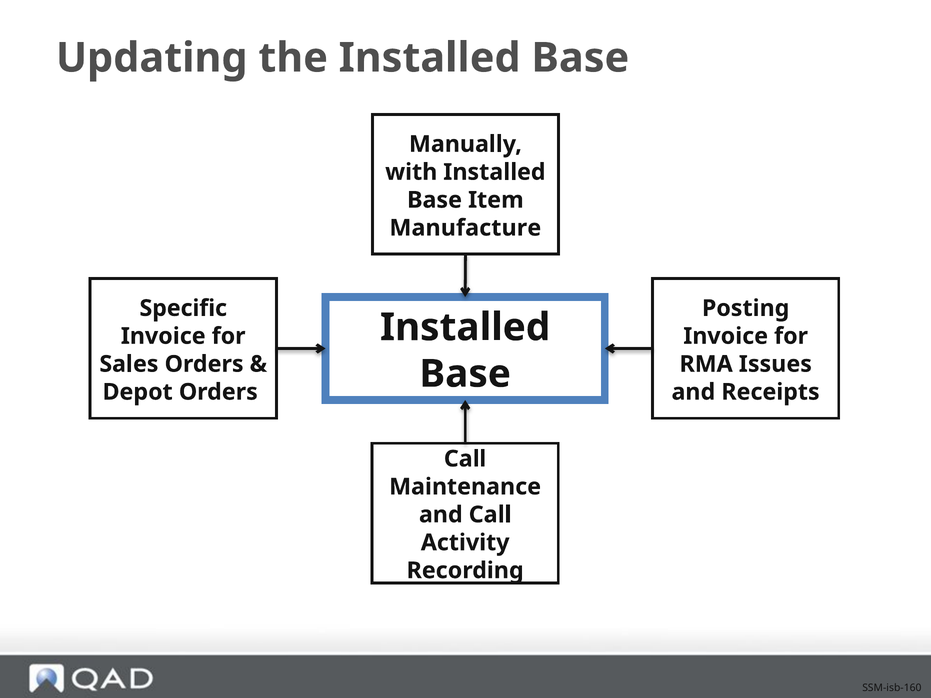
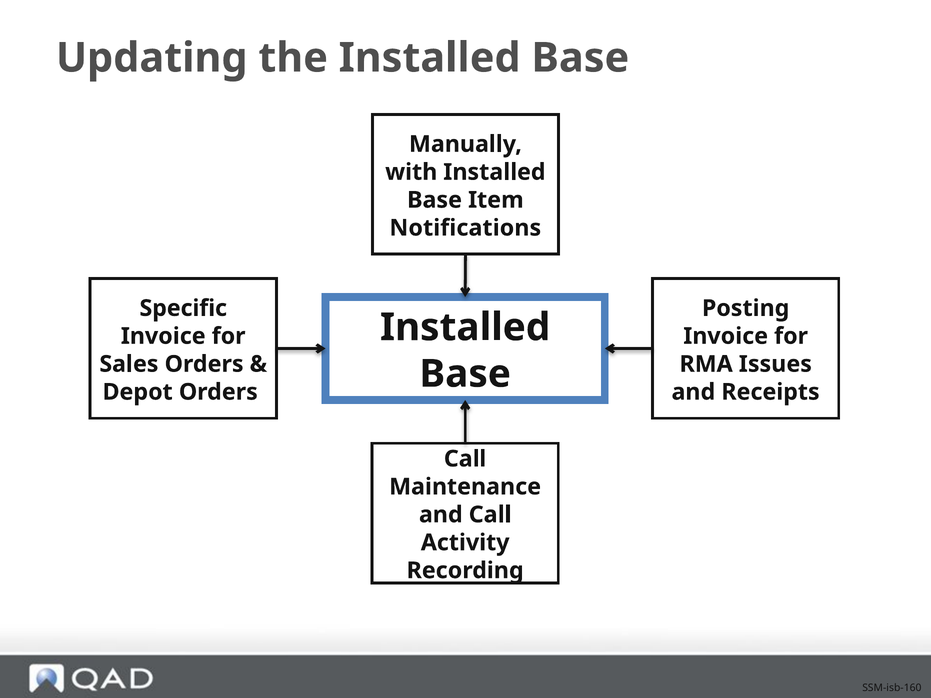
Manufacture: Manufacture -> Notifications
